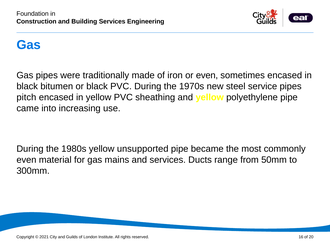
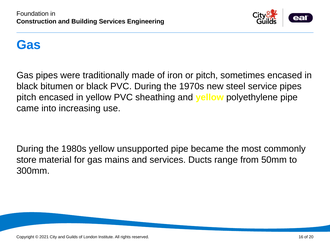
or even: even -> pitch
even at (26, 159): even -> store
